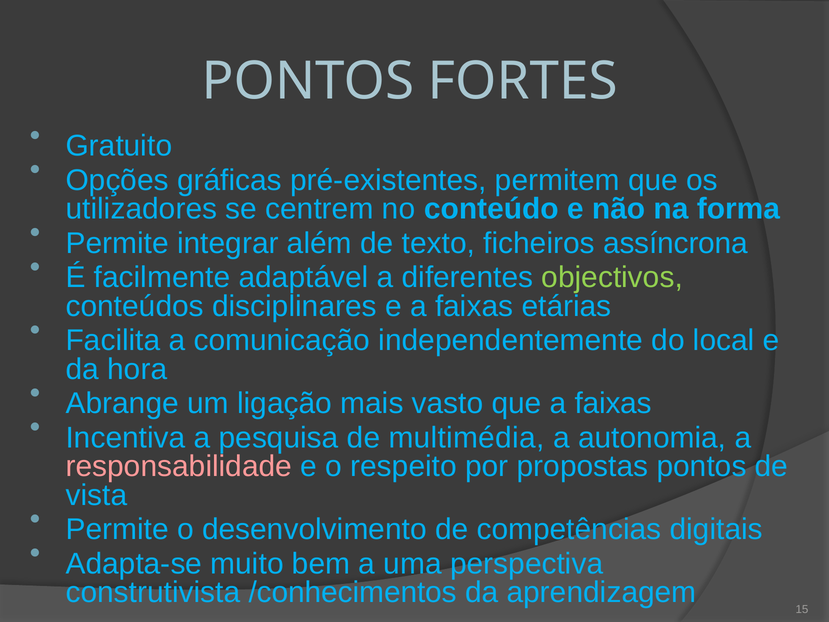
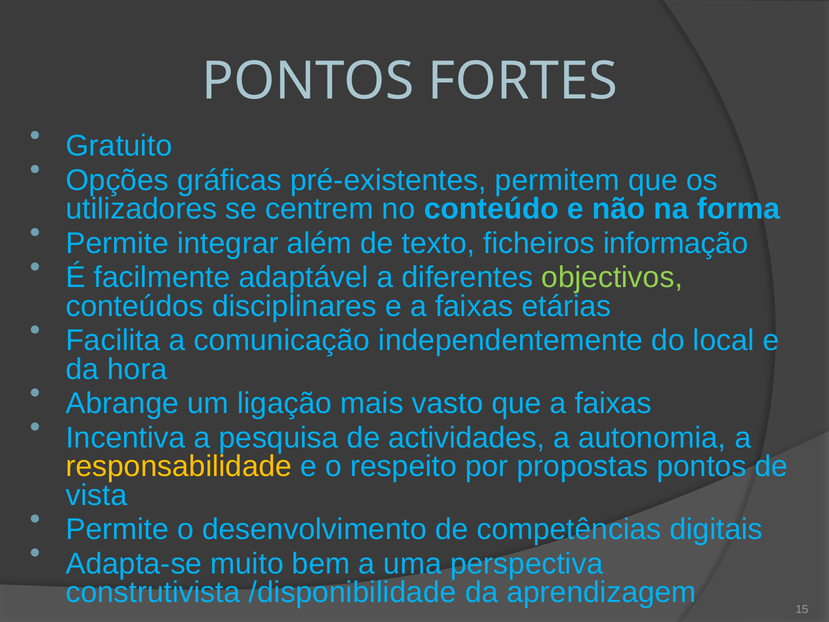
assíncrona: assíncrona -> informação
multimédia: multimédia -> actividades
responsabilidade colour: pink -> yellow
/conhecimentos: /conhecimentos -> /disponibilidade
